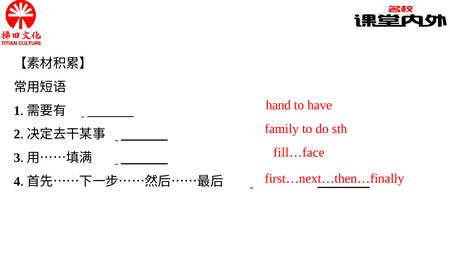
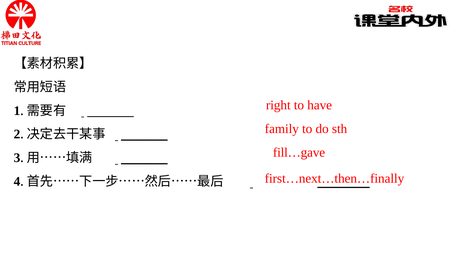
hand: hand -> right
fill…face: fill…face -> fill…gave
